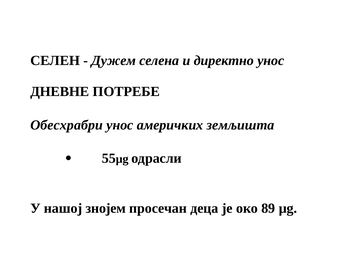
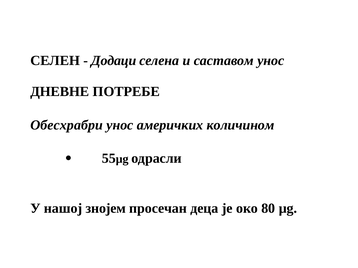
Дужем: Дужем -> Додаци
директно: директно -> саставом
земљишта: земљишта -> количином
89: 89 -> 80
